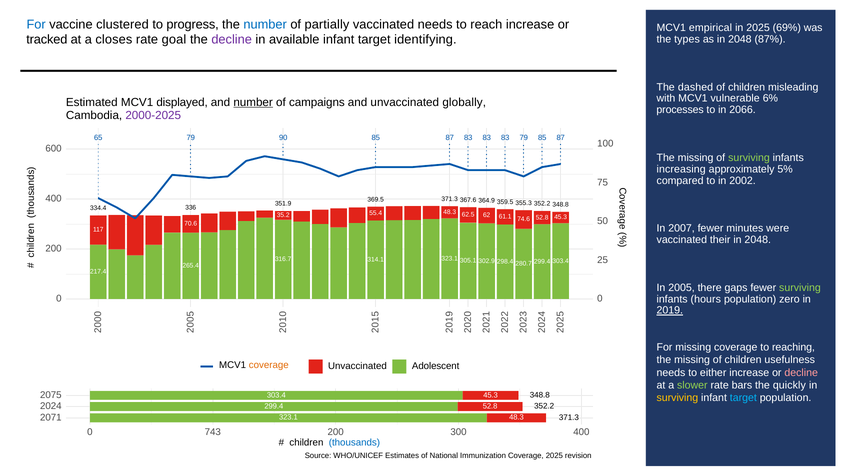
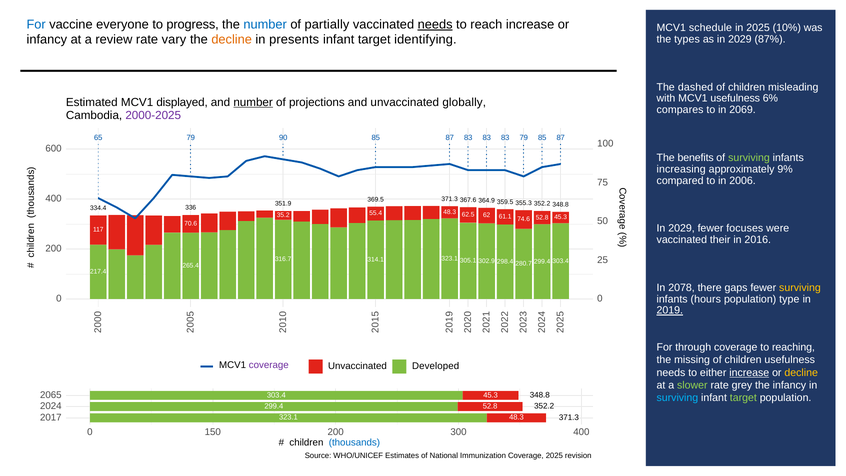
clustered: clustered -> everyone
needs at (435, 24) underline: none -> present
empirical: empirical -> schedule
69%: 69% -> 10%
tracked at (47, 40): tracked -> infancy
closes: closes -> review
goal: goal -> vary
decline at (232, 40) colour: purple -> orange
available: available -> presents
as in 2048: 2048 -> 2029
MCV1 vulnerable: vulnerable -> usefulness
campaigns: campaigns -> projections
processes: processes -> compares
2066: 2066 -> 2069
missing at (696, 158): missing -> benefits
5%: 5% -> 9%
2002: 2002 -> 2006
2007 at (681, 228): 2007 -> 2029
minutes: minutes -> focuses
2048 at (758, 240): 2048 -> 2016
2005: 2005 -> 2078
surviving at (800, 288) colour: light green -> yellow
zero: zero -> type
For missing: missing -> through
coverage at (269, 365) colour: orange -> purple
Adolescent: Adolescent -> Developed
increase at (749, 373) underline: none -> present
decline at (801, 373) colour: pink -> yellow
bars: bars -> grey
the quickly: quickly -> infancy
2075: 2075 -> 2065
surviving at (677, 398) colour: yellow -> light blue
target at (743, 398) colour: light blue -> light green
2071: 2071 -> 2017
743: 743 -> 150
